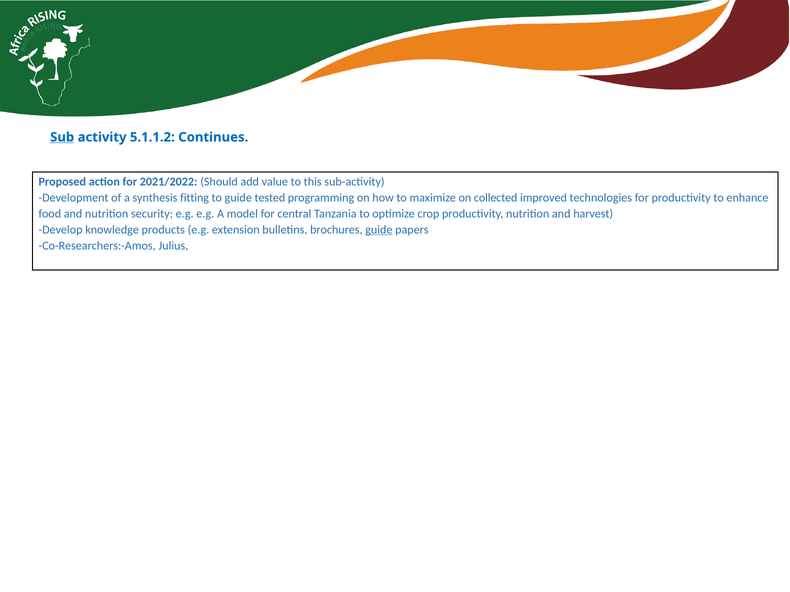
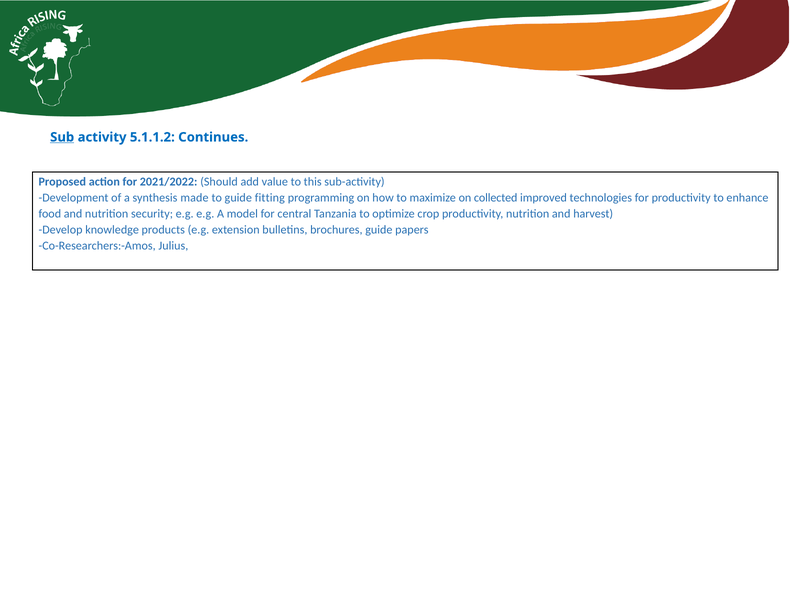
fitting: fitting -> made
tested: tested -> fitting
guide at (379, 230) underline: present -> none
